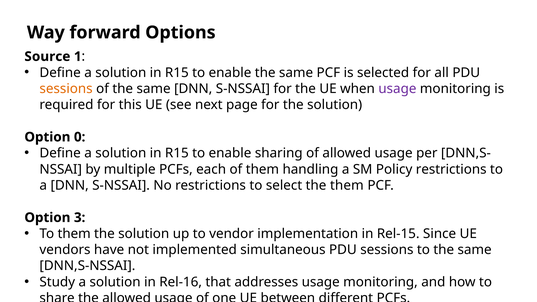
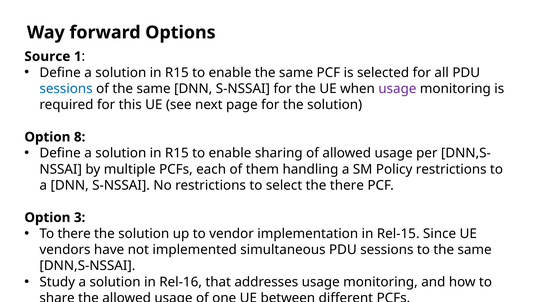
sessions at (66, 89) colour: orange -> blue
0: 0 -> 8
the them: them -> there
To them: them -> there
